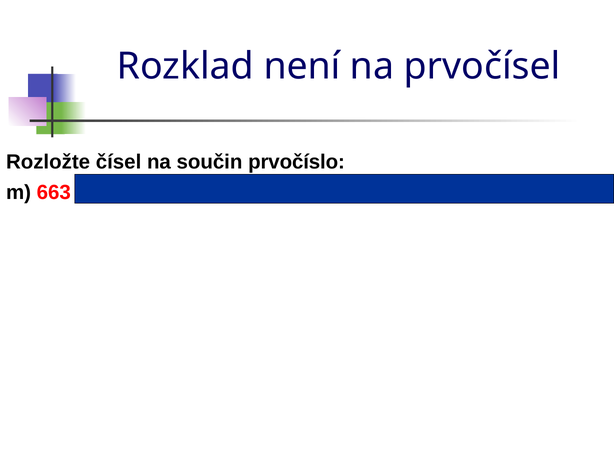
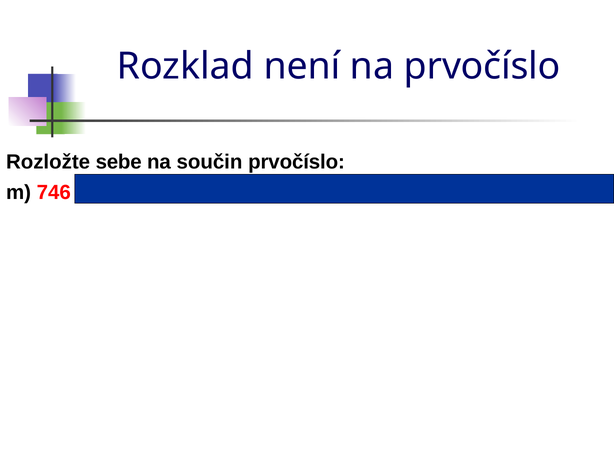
na prvočísel: prvočísel -> prvočíslo
čísel: čísel -> sebe
663: 663 -> 746
